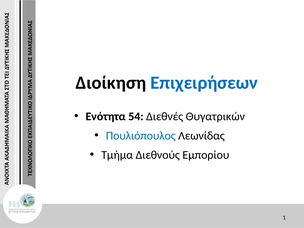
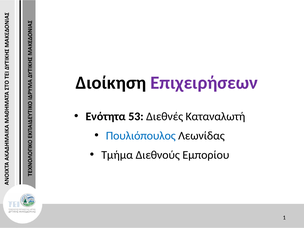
Επιχειρήσεων colour: blue -> purple
54: 54 -> 53
Θυγατρικών: Θυγατρικών -> Καταναλωτή
